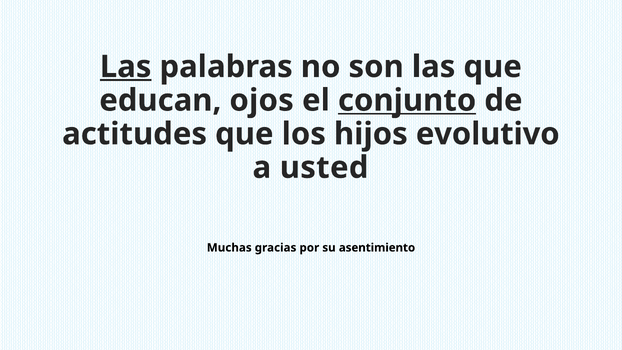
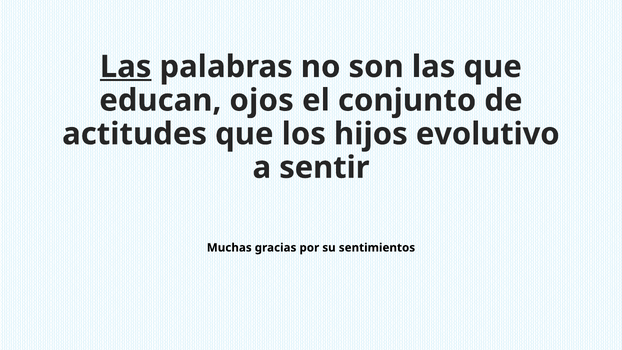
conjunto underline: present -> none
usted: usted -> sentir
asentimiento: asentimiento -> sentimientos
